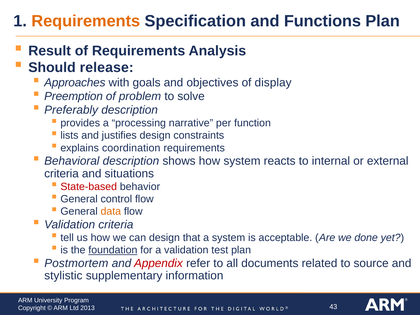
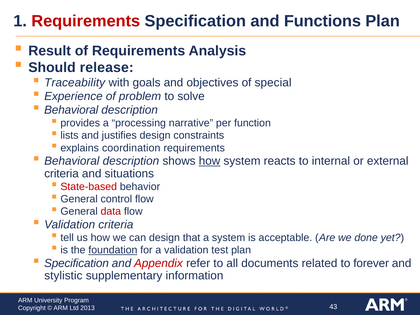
Requirements at (86, 21) colour: orange -> red
Approaches: Approaches -> Traceability
display: display -> special
Preemption: Preemption -> Experience
Preferably at (71, 110): Preferably -> Behavioral
how at (210, 161) underline: none -> present
data colour: orange -> red
Postmortem at (76, 263): Postmortem -> Specification
source: source -> forever
